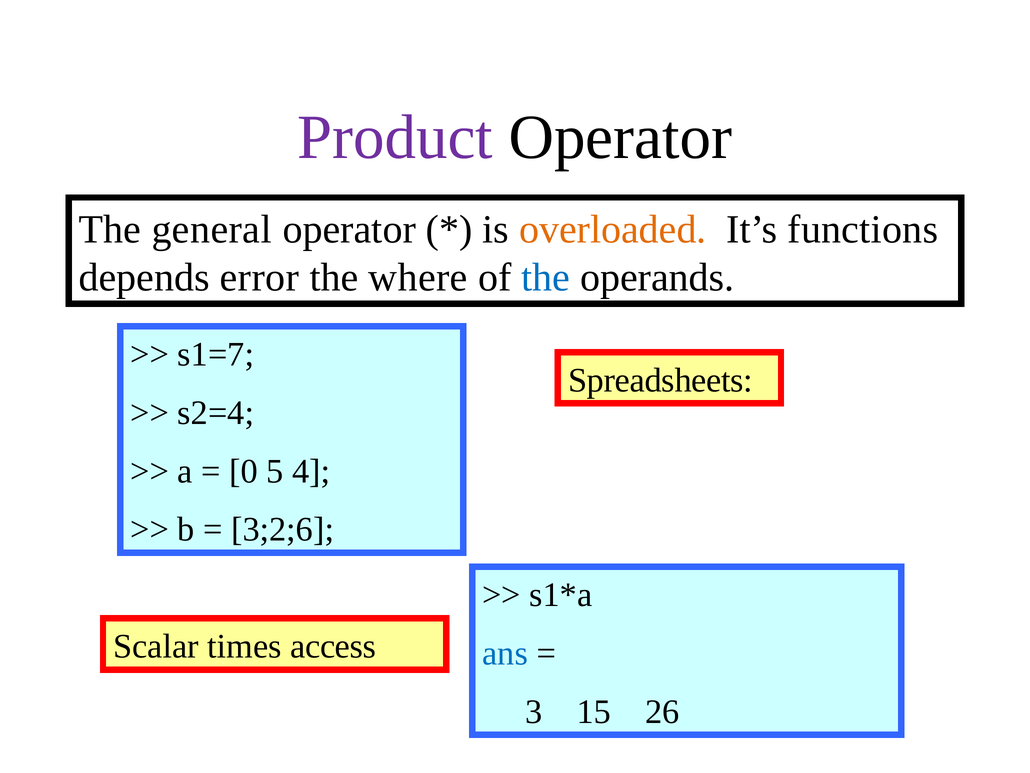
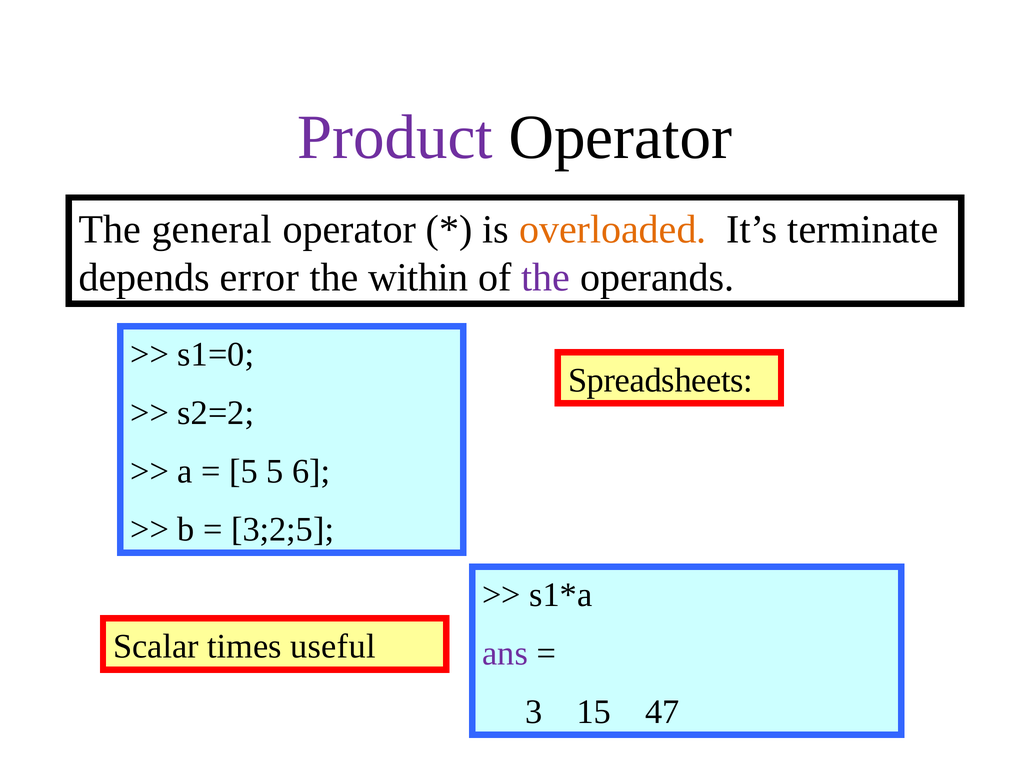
functions: functions -> terminate
where: where -> within
the at (546, 277) colour: blue -> purple
s1=7: s1=7 -> s1=0
s2=4: s2=4 -> s2=2
0 at (244, 471): 0 -> 5
4: 4 -> 6
3;2;6: 3;2;6 -> 3;2;5
access: access -> useful
ans colour: blue -> purple
26: 26 -> 47
